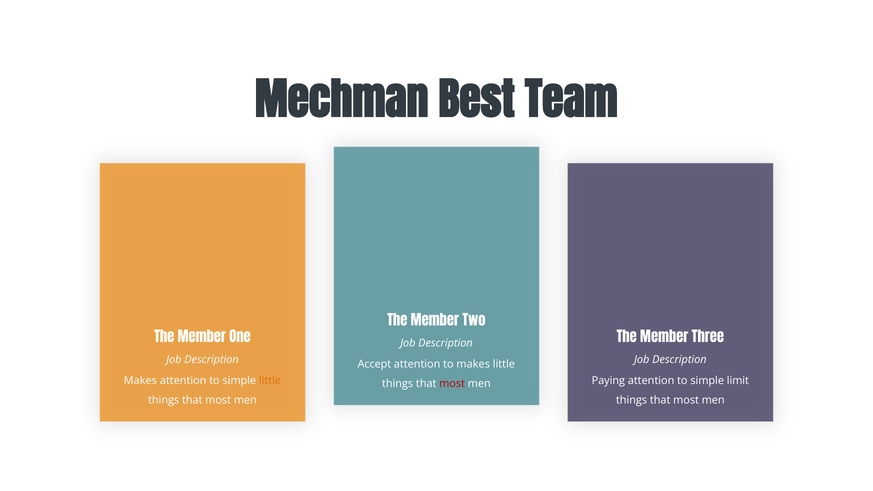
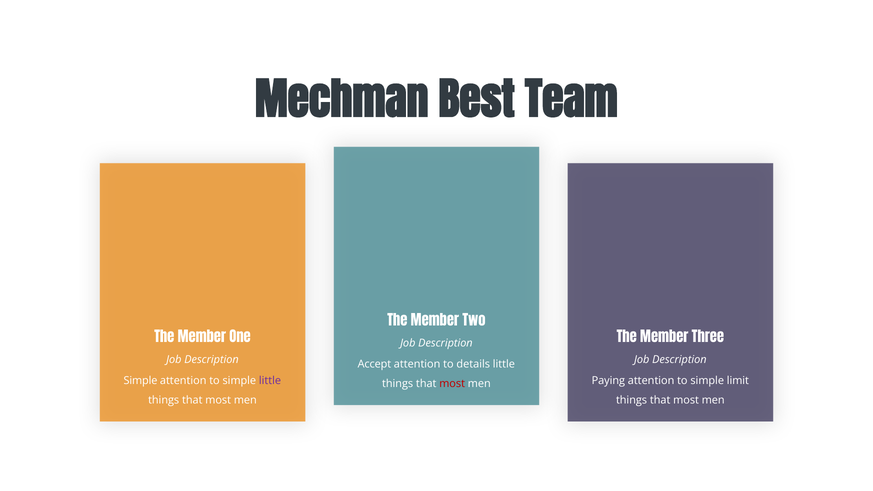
to makes: makes -> details
Makes at (140, 381): Makes -> Simple
little at (270, 381) colour: orange -> purple
